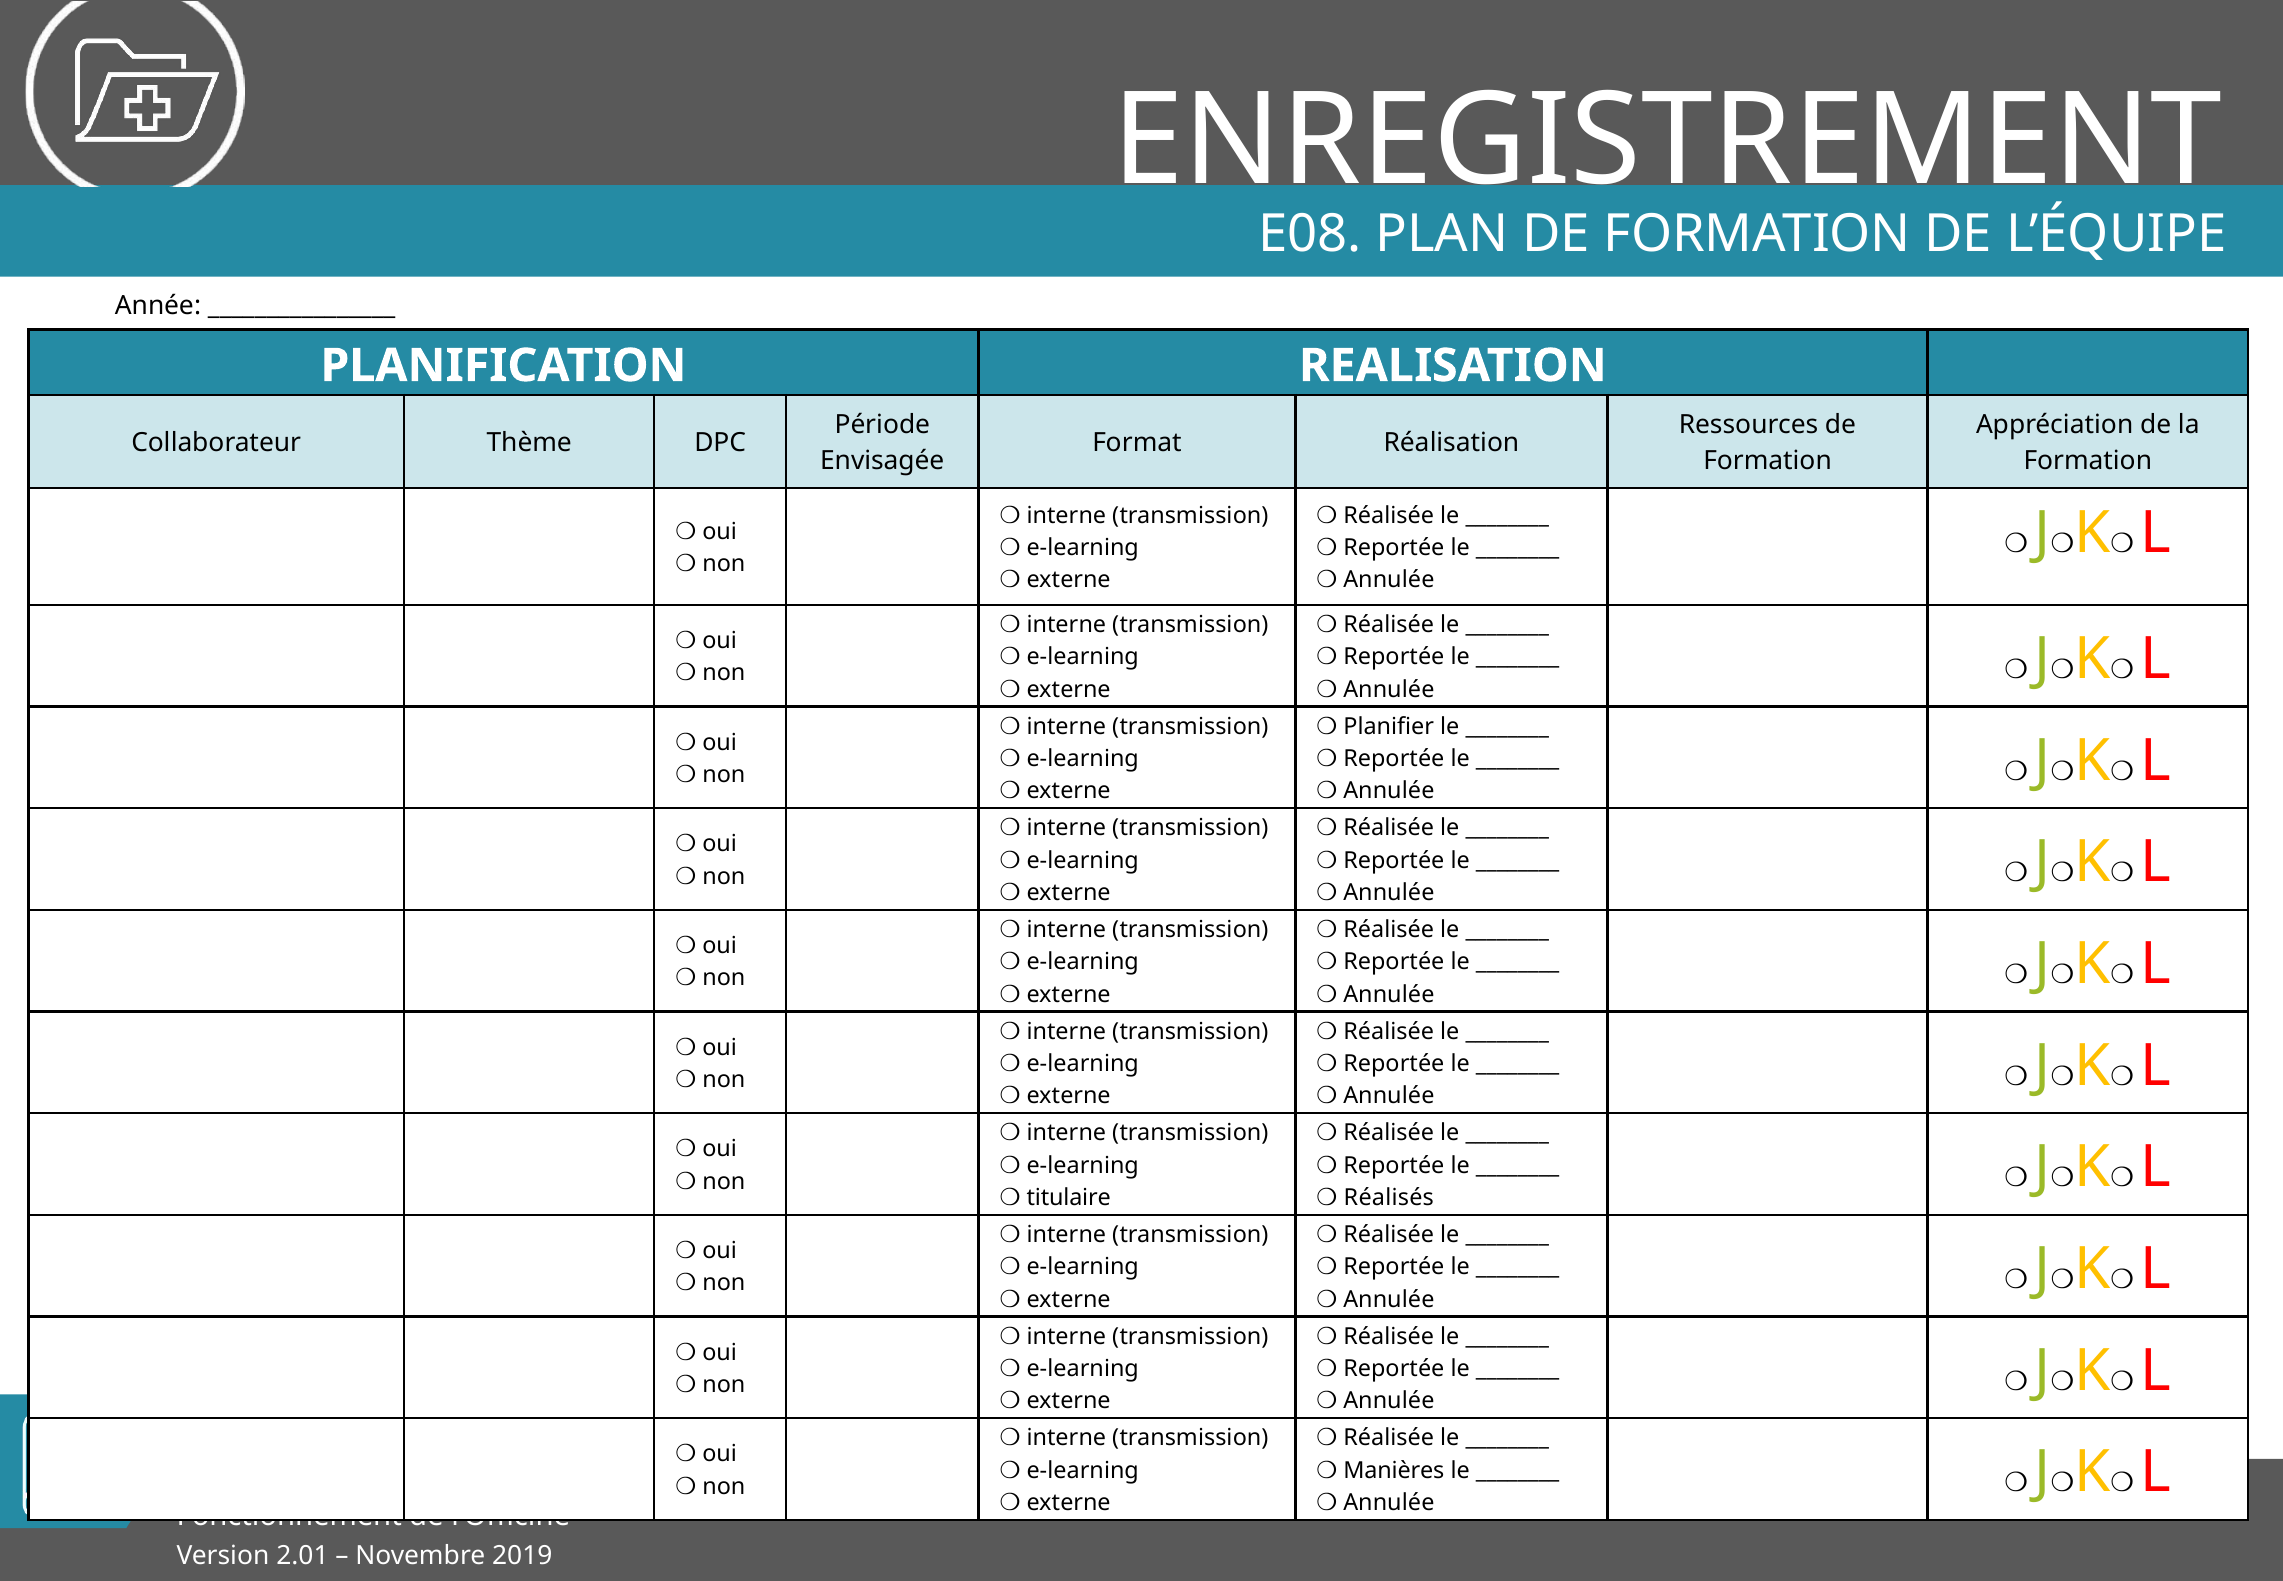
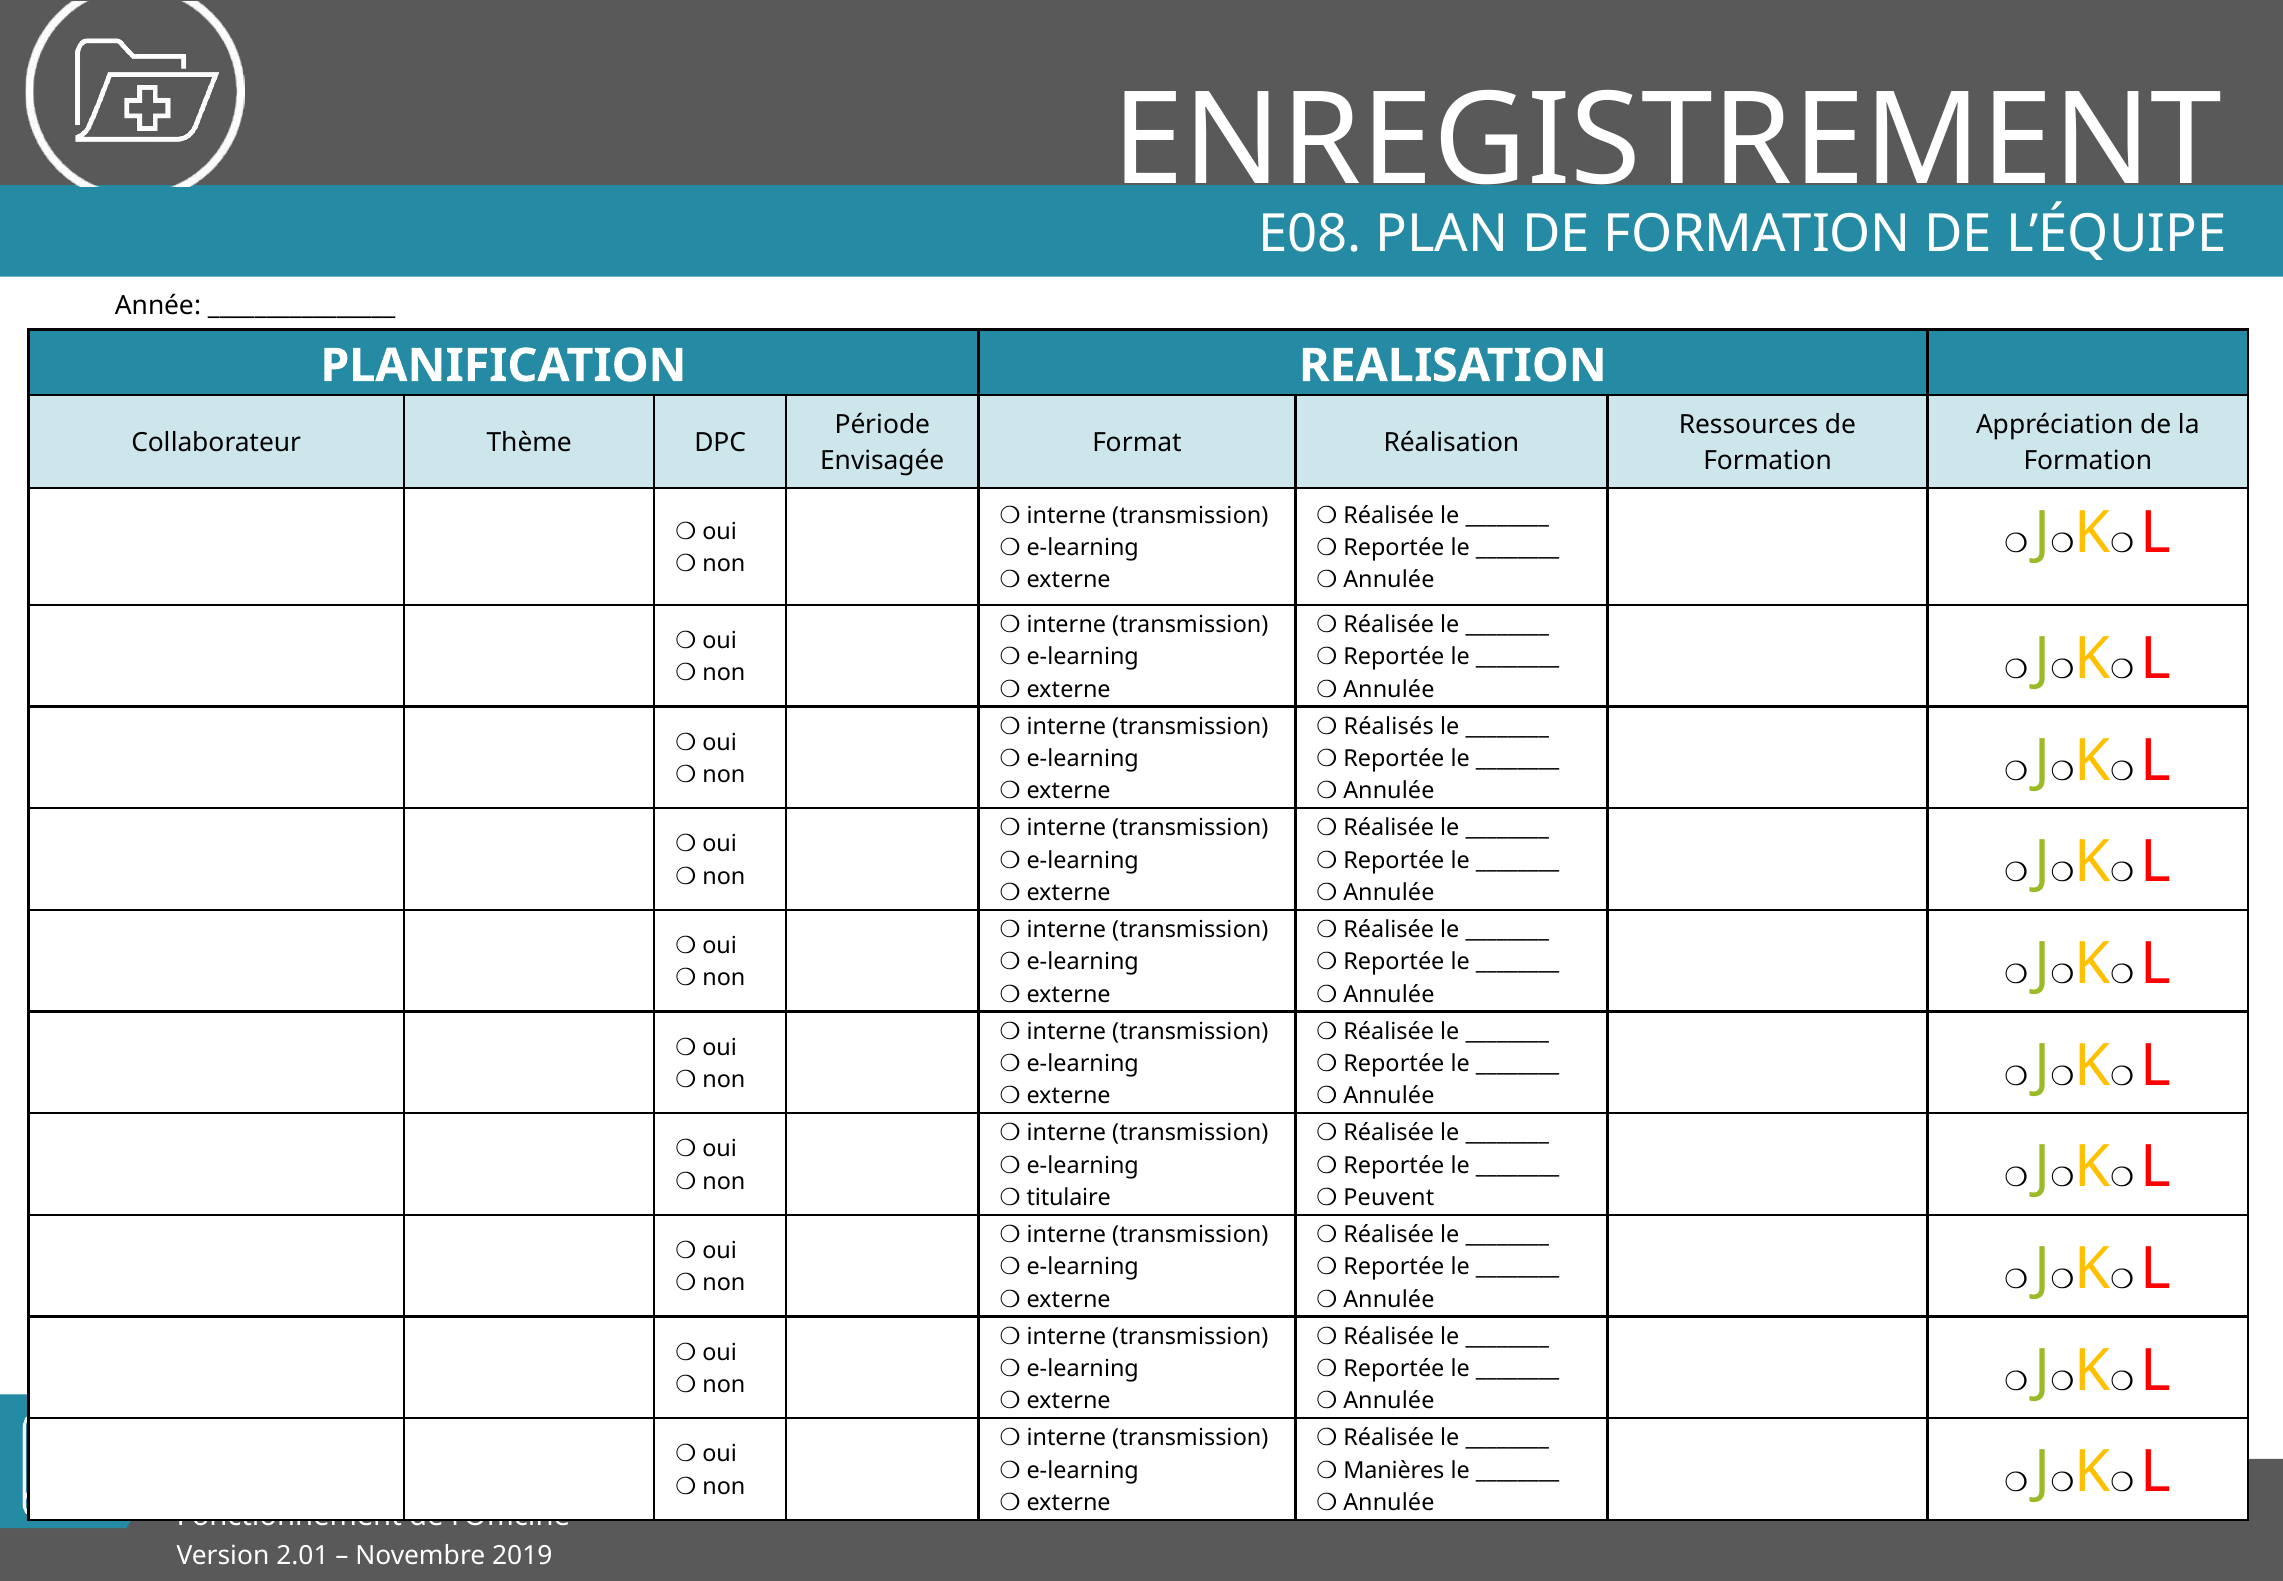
Planifier: Planifier -> Réalisés
Réalisés: Réalisés -> Peuvent
